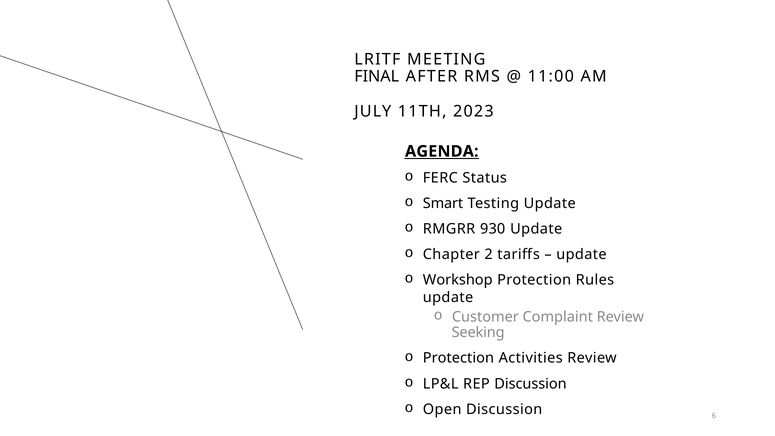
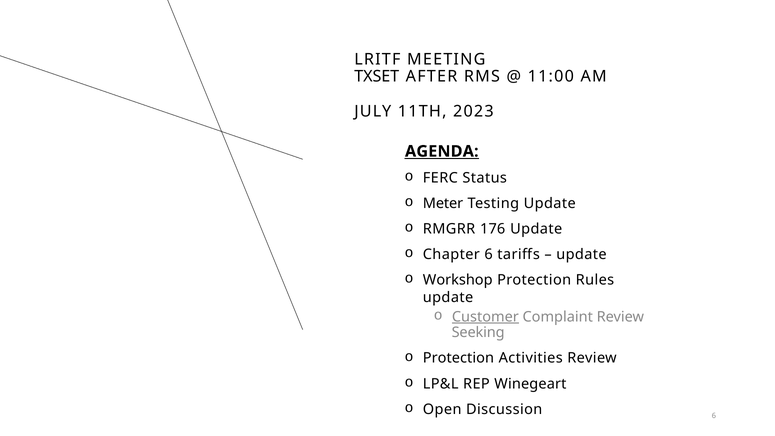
FINAL: FINAL -> TXSET
Smart: Smart -> Meter
930: 930 -> 176
Chapter 2: 2 -> 6
Customer underline: none -> present
REP Discussion: Discussion -> Winegeart
